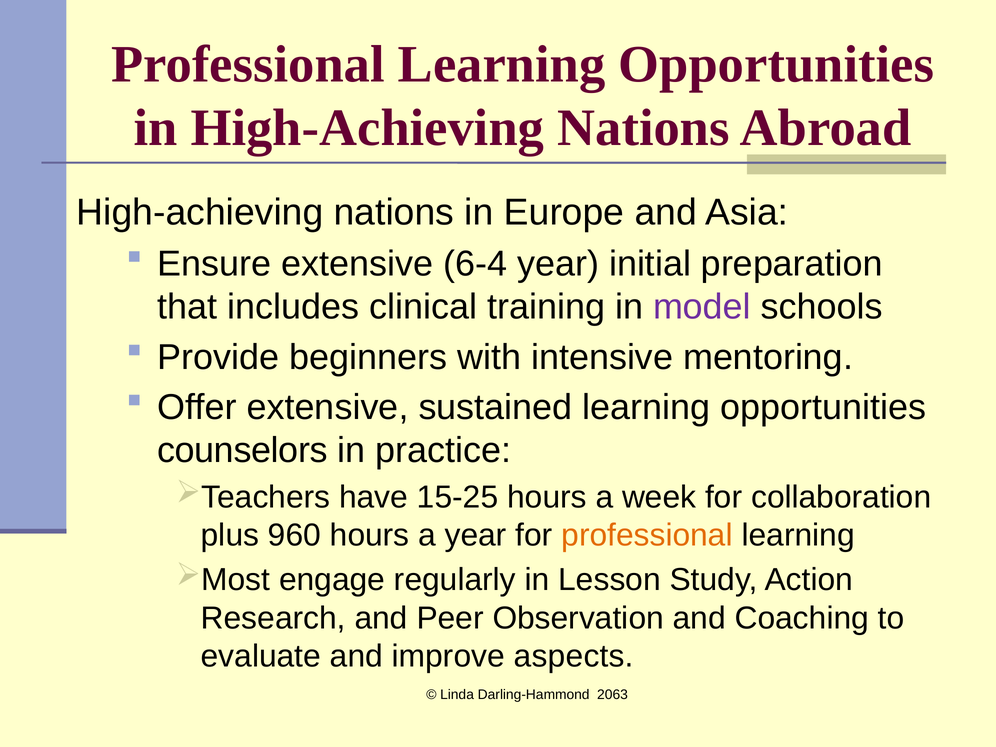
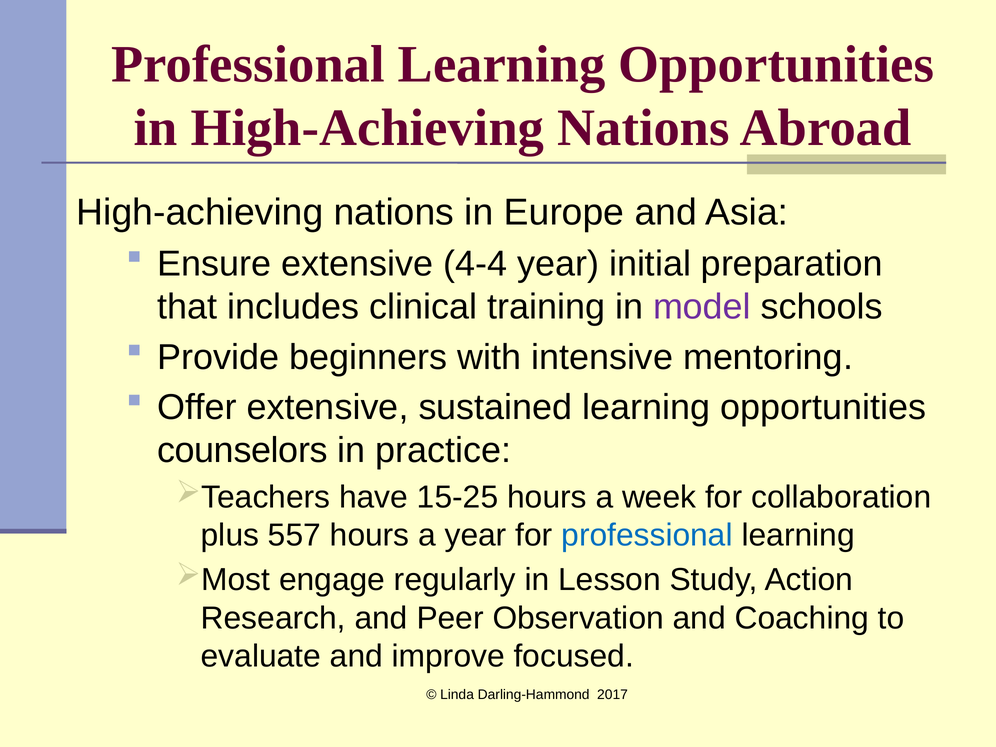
6-4: 6-4 -> 4-4
960: 960 -> 557
professional at (647, 535) colour: orange -> blue
aspects: aspects -> focused
2063: 2063 -> 2017
